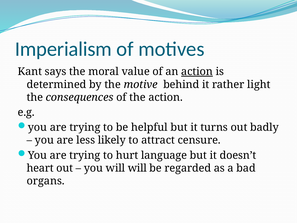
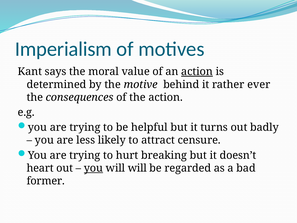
light: light -> ever
language: language -> breaking
you at (93, 168) underline: none -> present
organs: organs -> former
